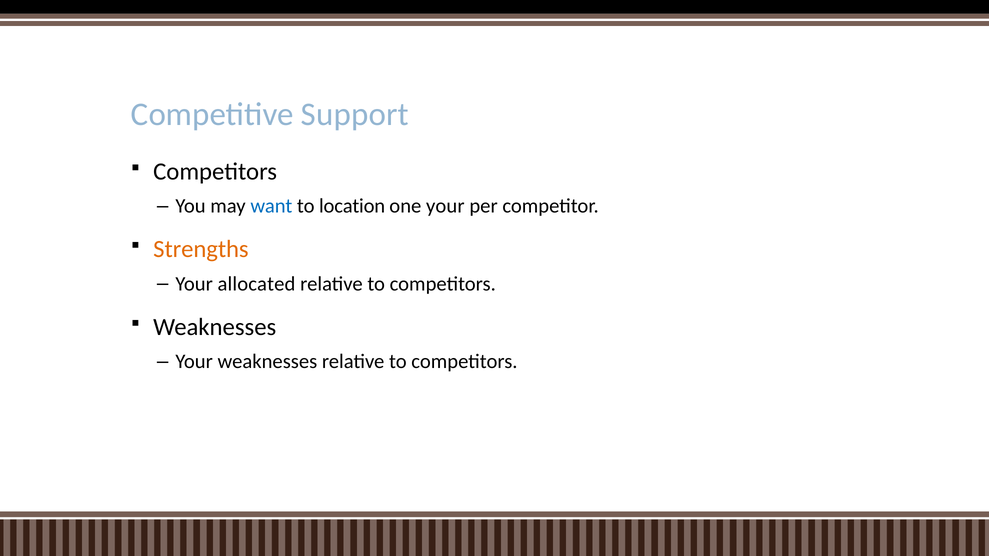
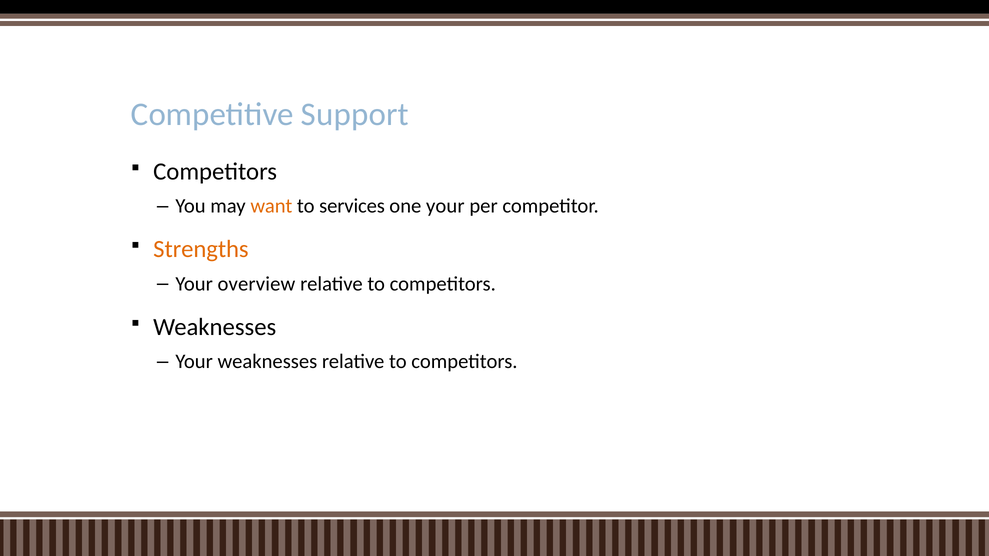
want colour: blue -> orange
location: location -> services
allocated: allocated -> overview
